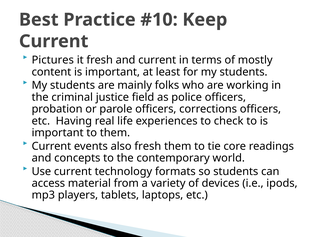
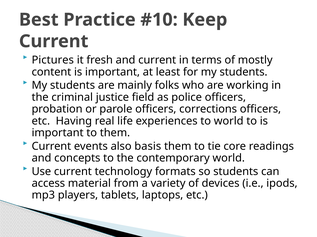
to check: check -> world
also fresh: fresh -> basis
